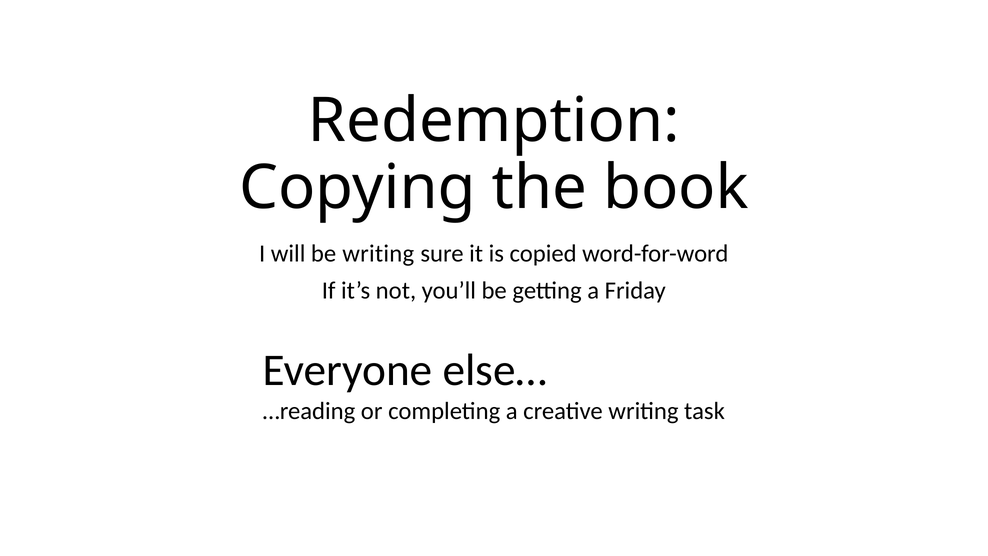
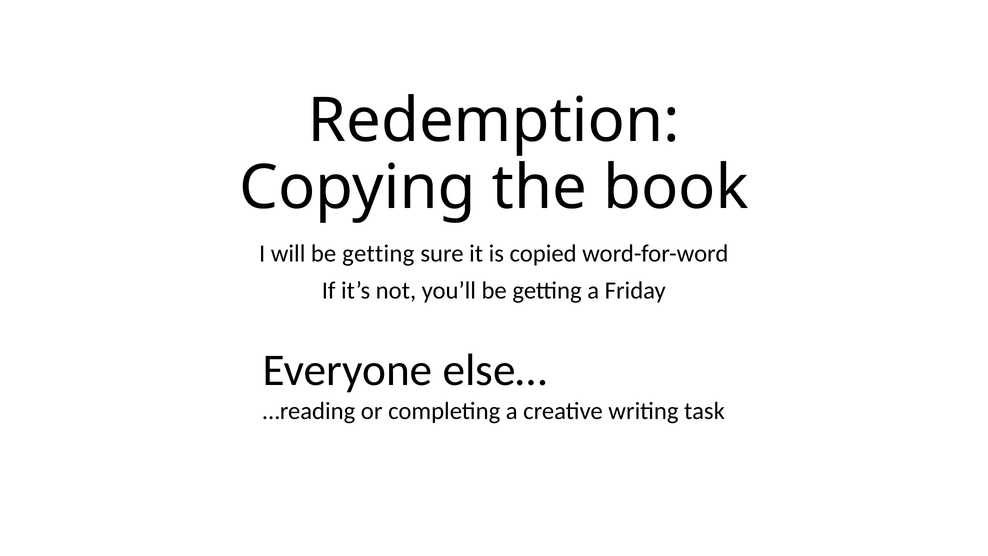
will be writing: writing -> getting
